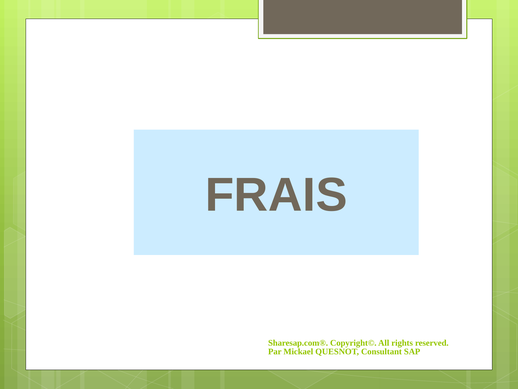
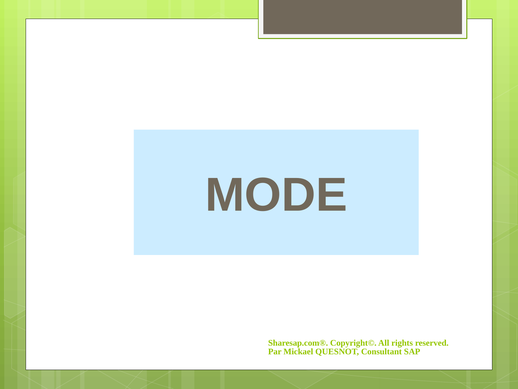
FRAIS: FRAIS -> MODE
